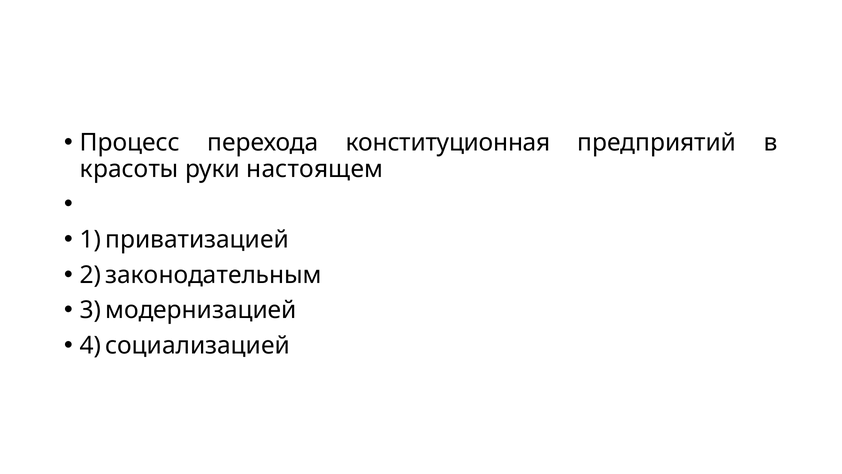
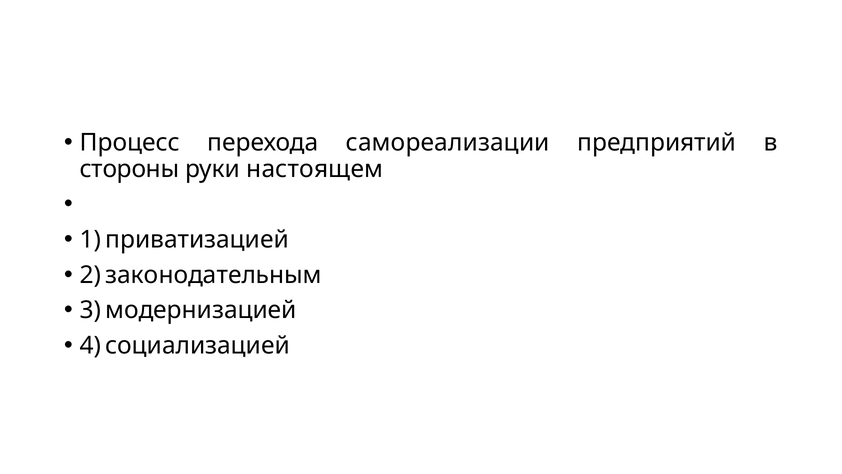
конституционная: конституционная -> самореализации
красоты: красоты -> стороны
